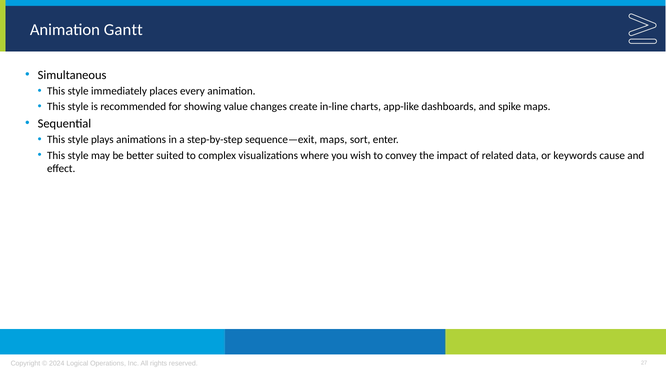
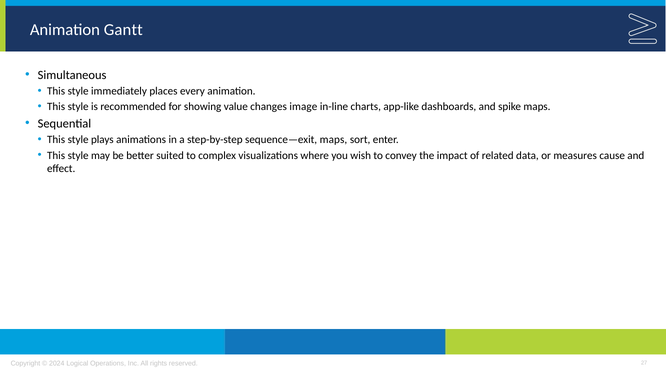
create: create -> image
keywords: keywords -> measures
